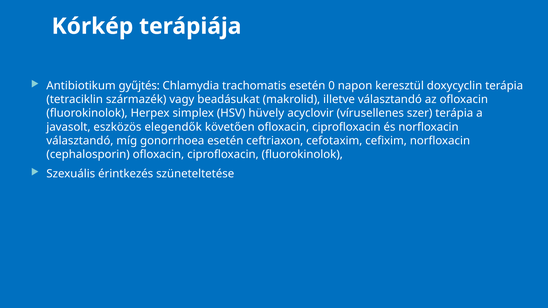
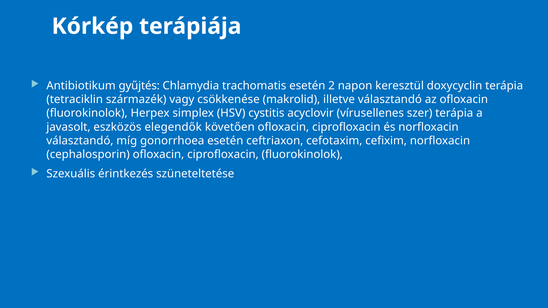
0: 0 -> 2
beadásukat: beadásukat -> csökkenése
hüvely: hüvely -> cystitis
